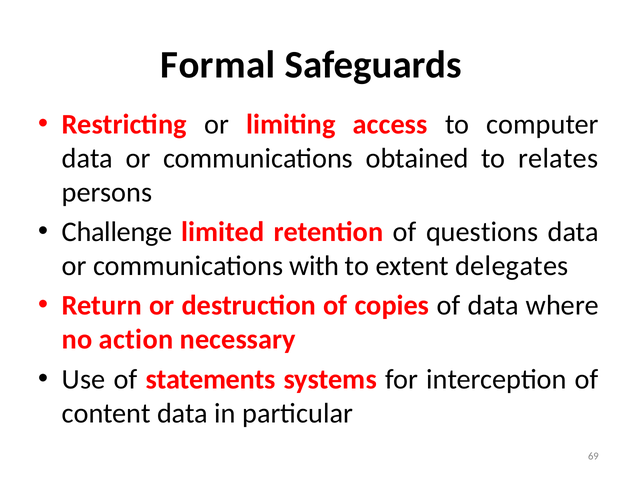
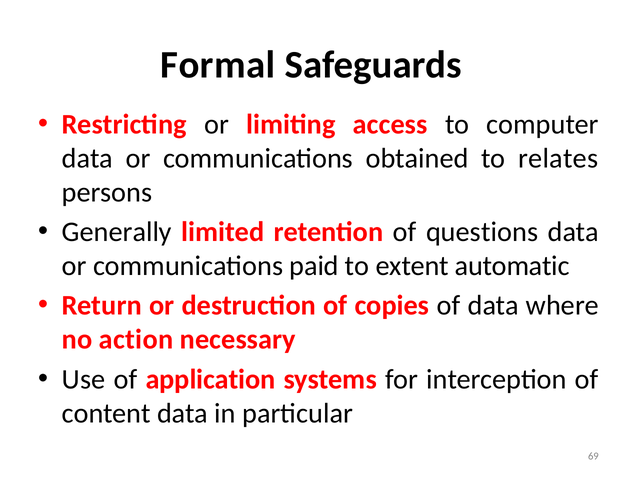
Challenge: Challenge -> Generally
with: with -> paid
delegates: delegates -> automatic
statements: statements -> application
